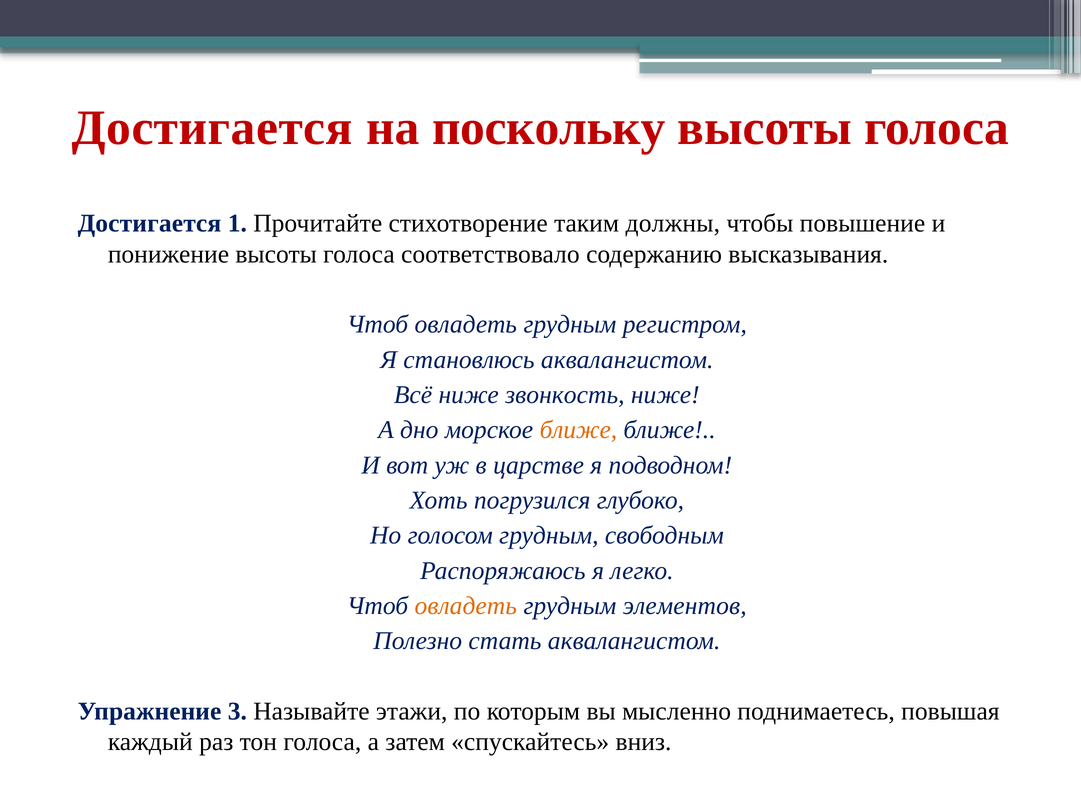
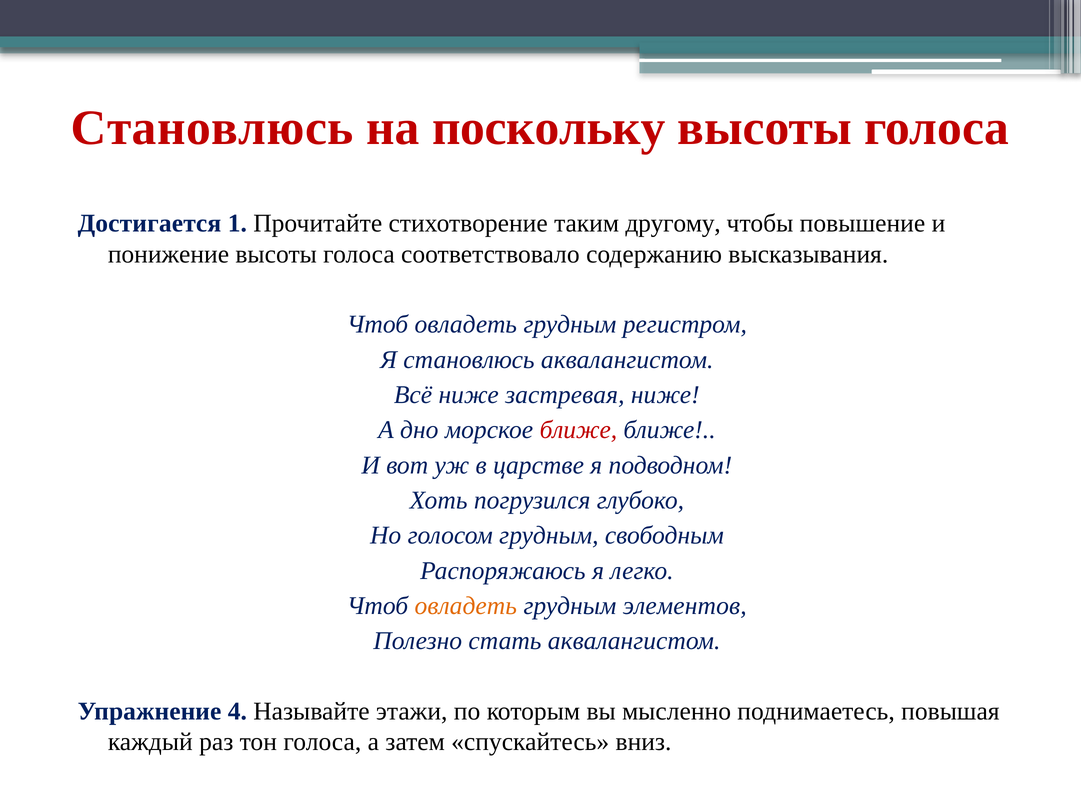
Достигается at (212, 128): Достигается -> Становлюсь
должны: должны -> другому
звонкость: звонкость -> застревая
ближе at (578, 430) colour: orange -> red
3: 3 -> 4
